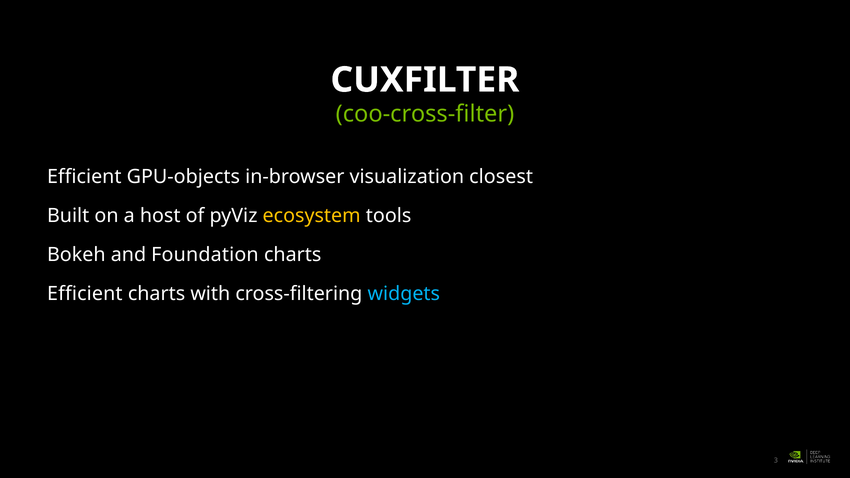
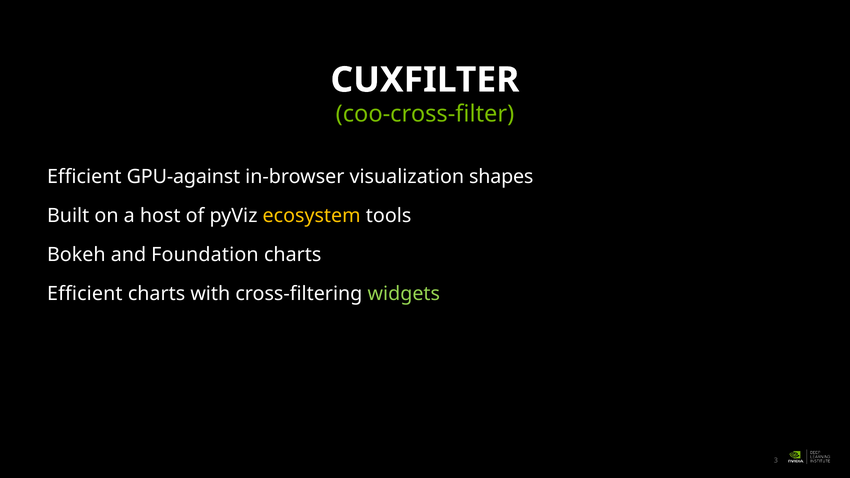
GPU-objects: GPU-objects -> GPU-against
closest: closest -> shapes
widgets colour: light blue -> light green
